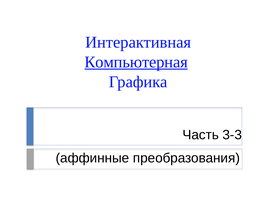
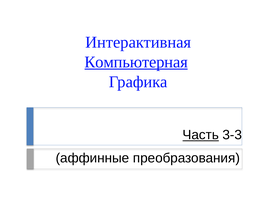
Часть underline: none -> present
